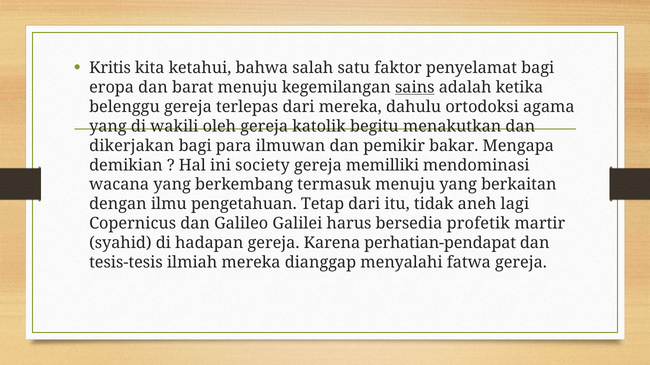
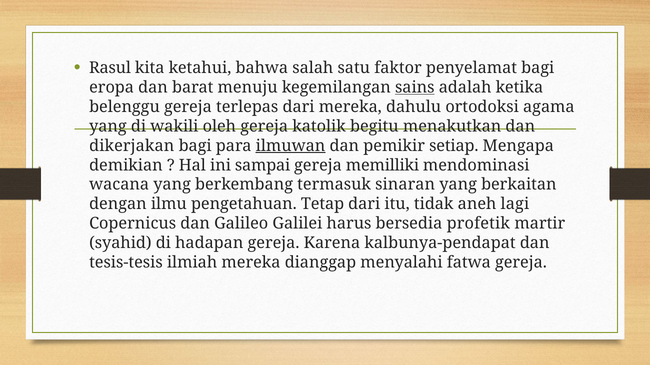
Kritis: Kritis -> Rasul
ilmuwan underline: none -> present
bakar: bakar -> setiap
society: society -> sampai
termasuk menuju: menuju -> sinaran
perhatian-pendapat: perhatian-pendapat -> kalbunya-pendapat
